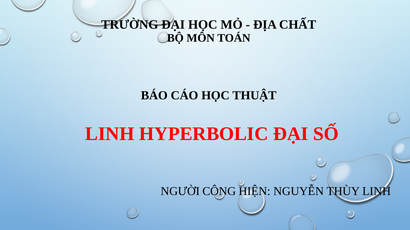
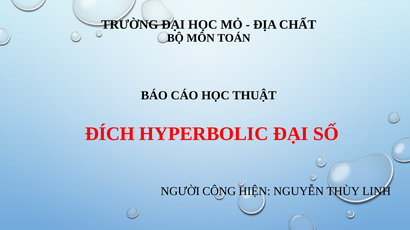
LINH at (110, 134): LINH -> ĐÍCH
